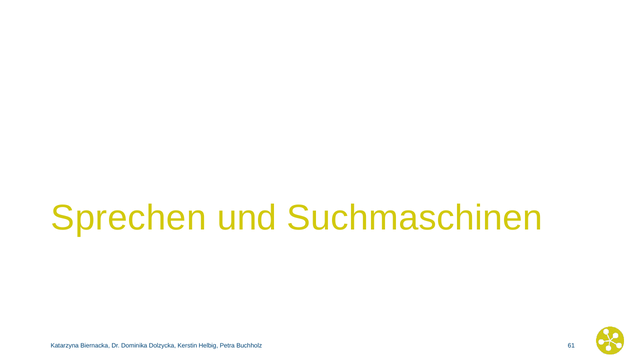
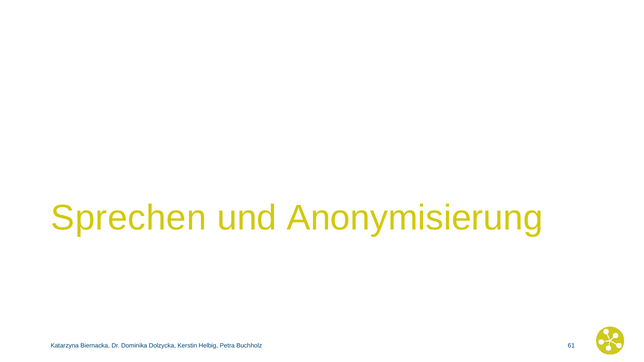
Suchmaschinen: Suchmaschinen -> Anonymisierung
